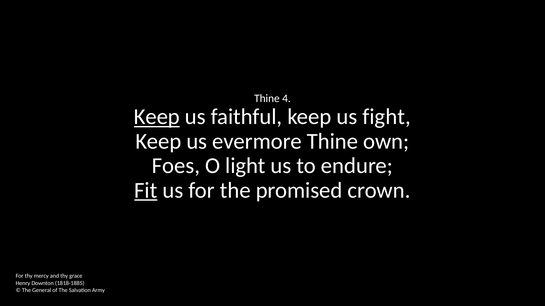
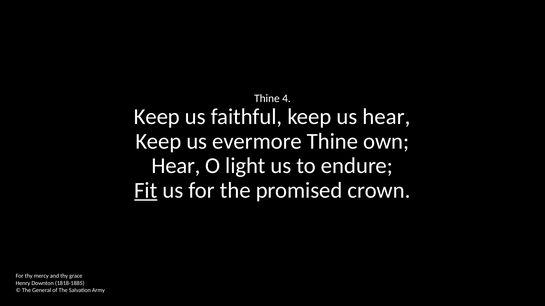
Keep at (157, 117) underline: present -> none
us fight: fight -> hear
Foes at (176, 166): Foes -> Hear
